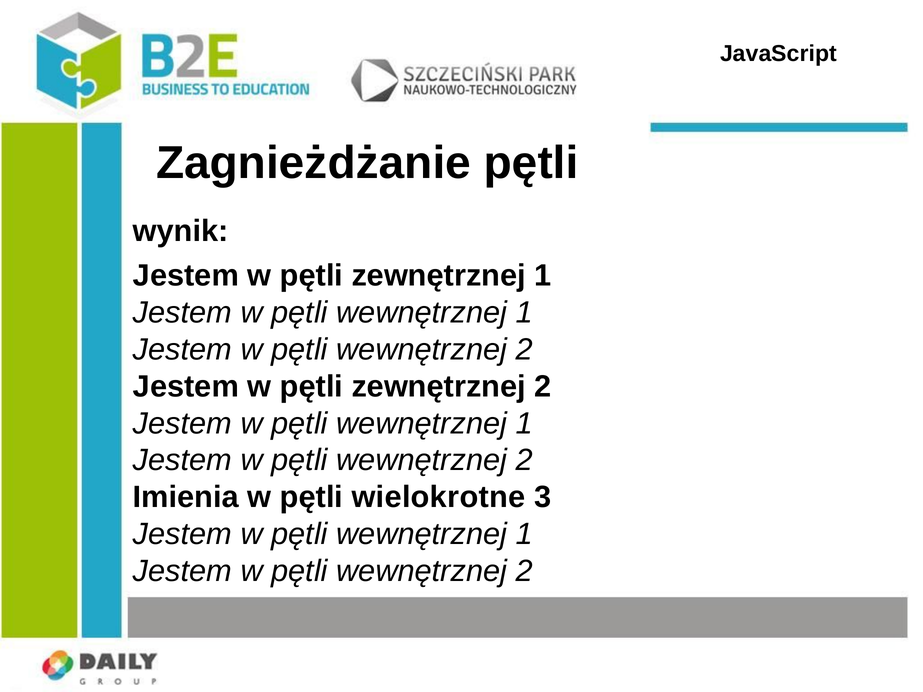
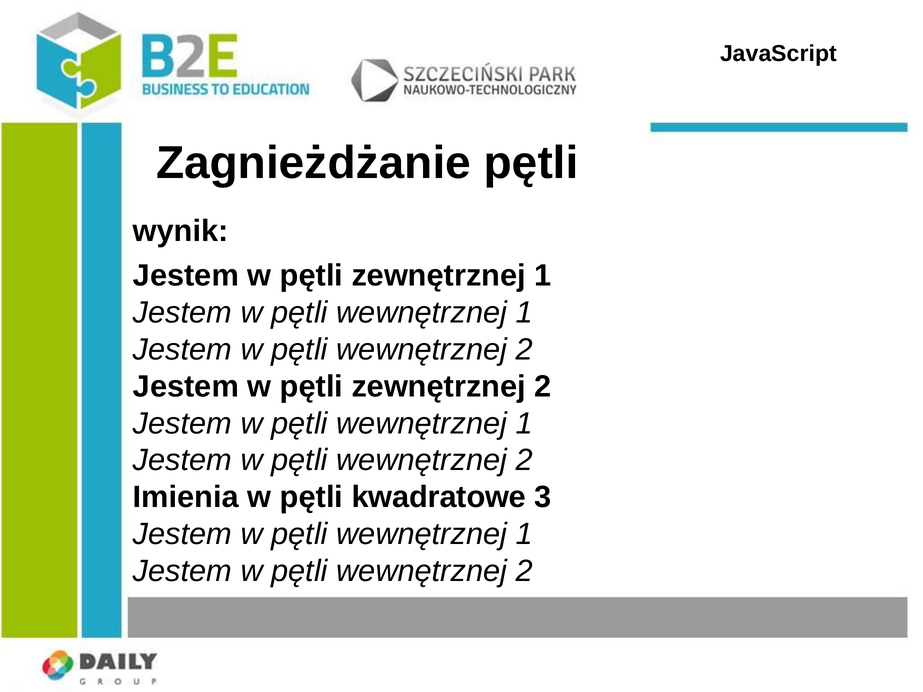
wielokrotne: wielokrotne -> kwadratowe
